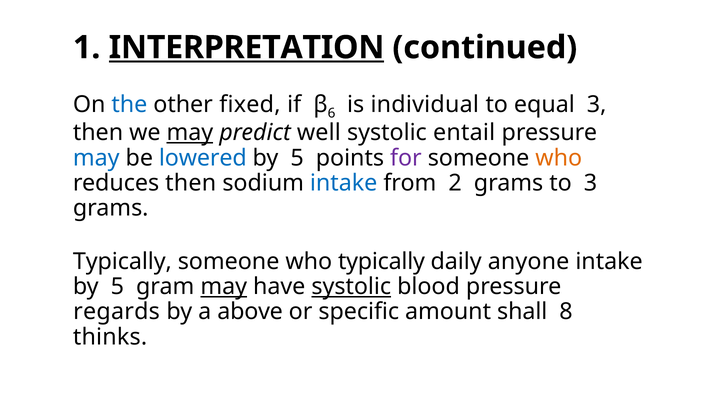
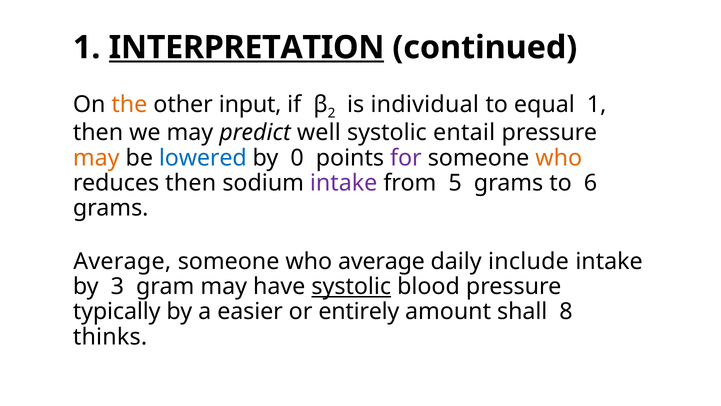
the colour: blue -> orange
fixed: fixed -> input
6: 6 -> 2
equal 3: 3 -> 1
may at (190, 132) underline: present -> none
may at (96, 158) colour: blue -> orange
5 at (297, 158): 5 -> 0
intake at (344, 183) colour: blue -> purple
2: 2 -> 5
to 3: 3 -> 6
Typically at (122, 261): Typically -> Average
who typically: typically -> average
anyone: anyone -> include
5 at (117, 286): 5 -> 3
may at (224, 286) underline: present -> none
regards: regards -> typically
above: above -> easier
specific: specific -> entirely
